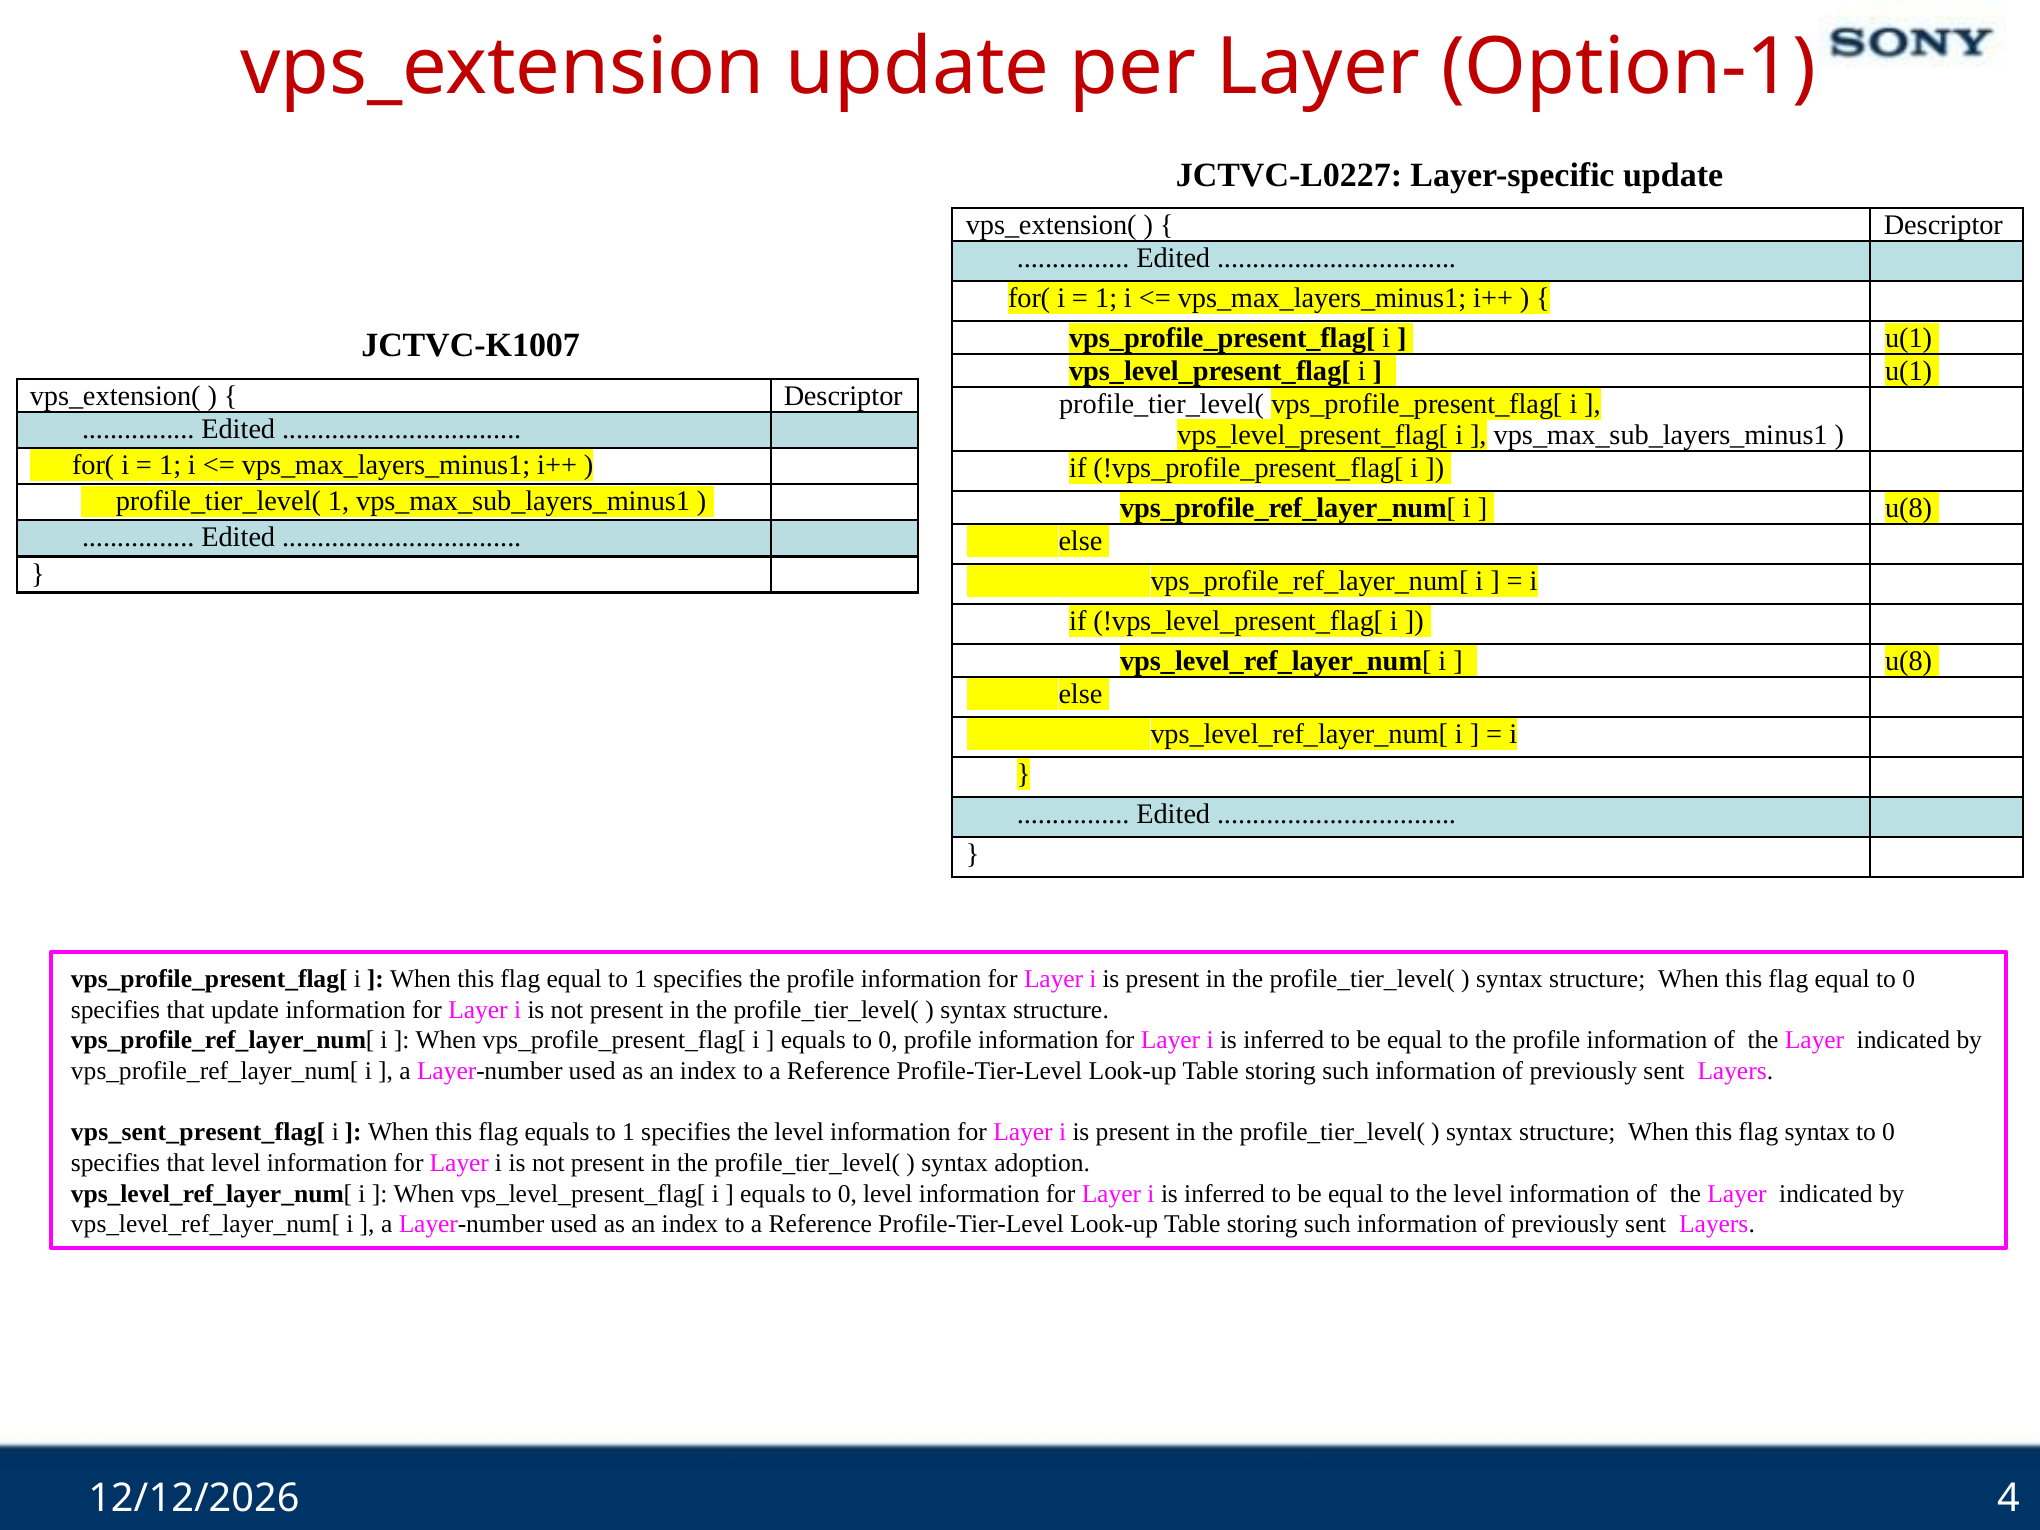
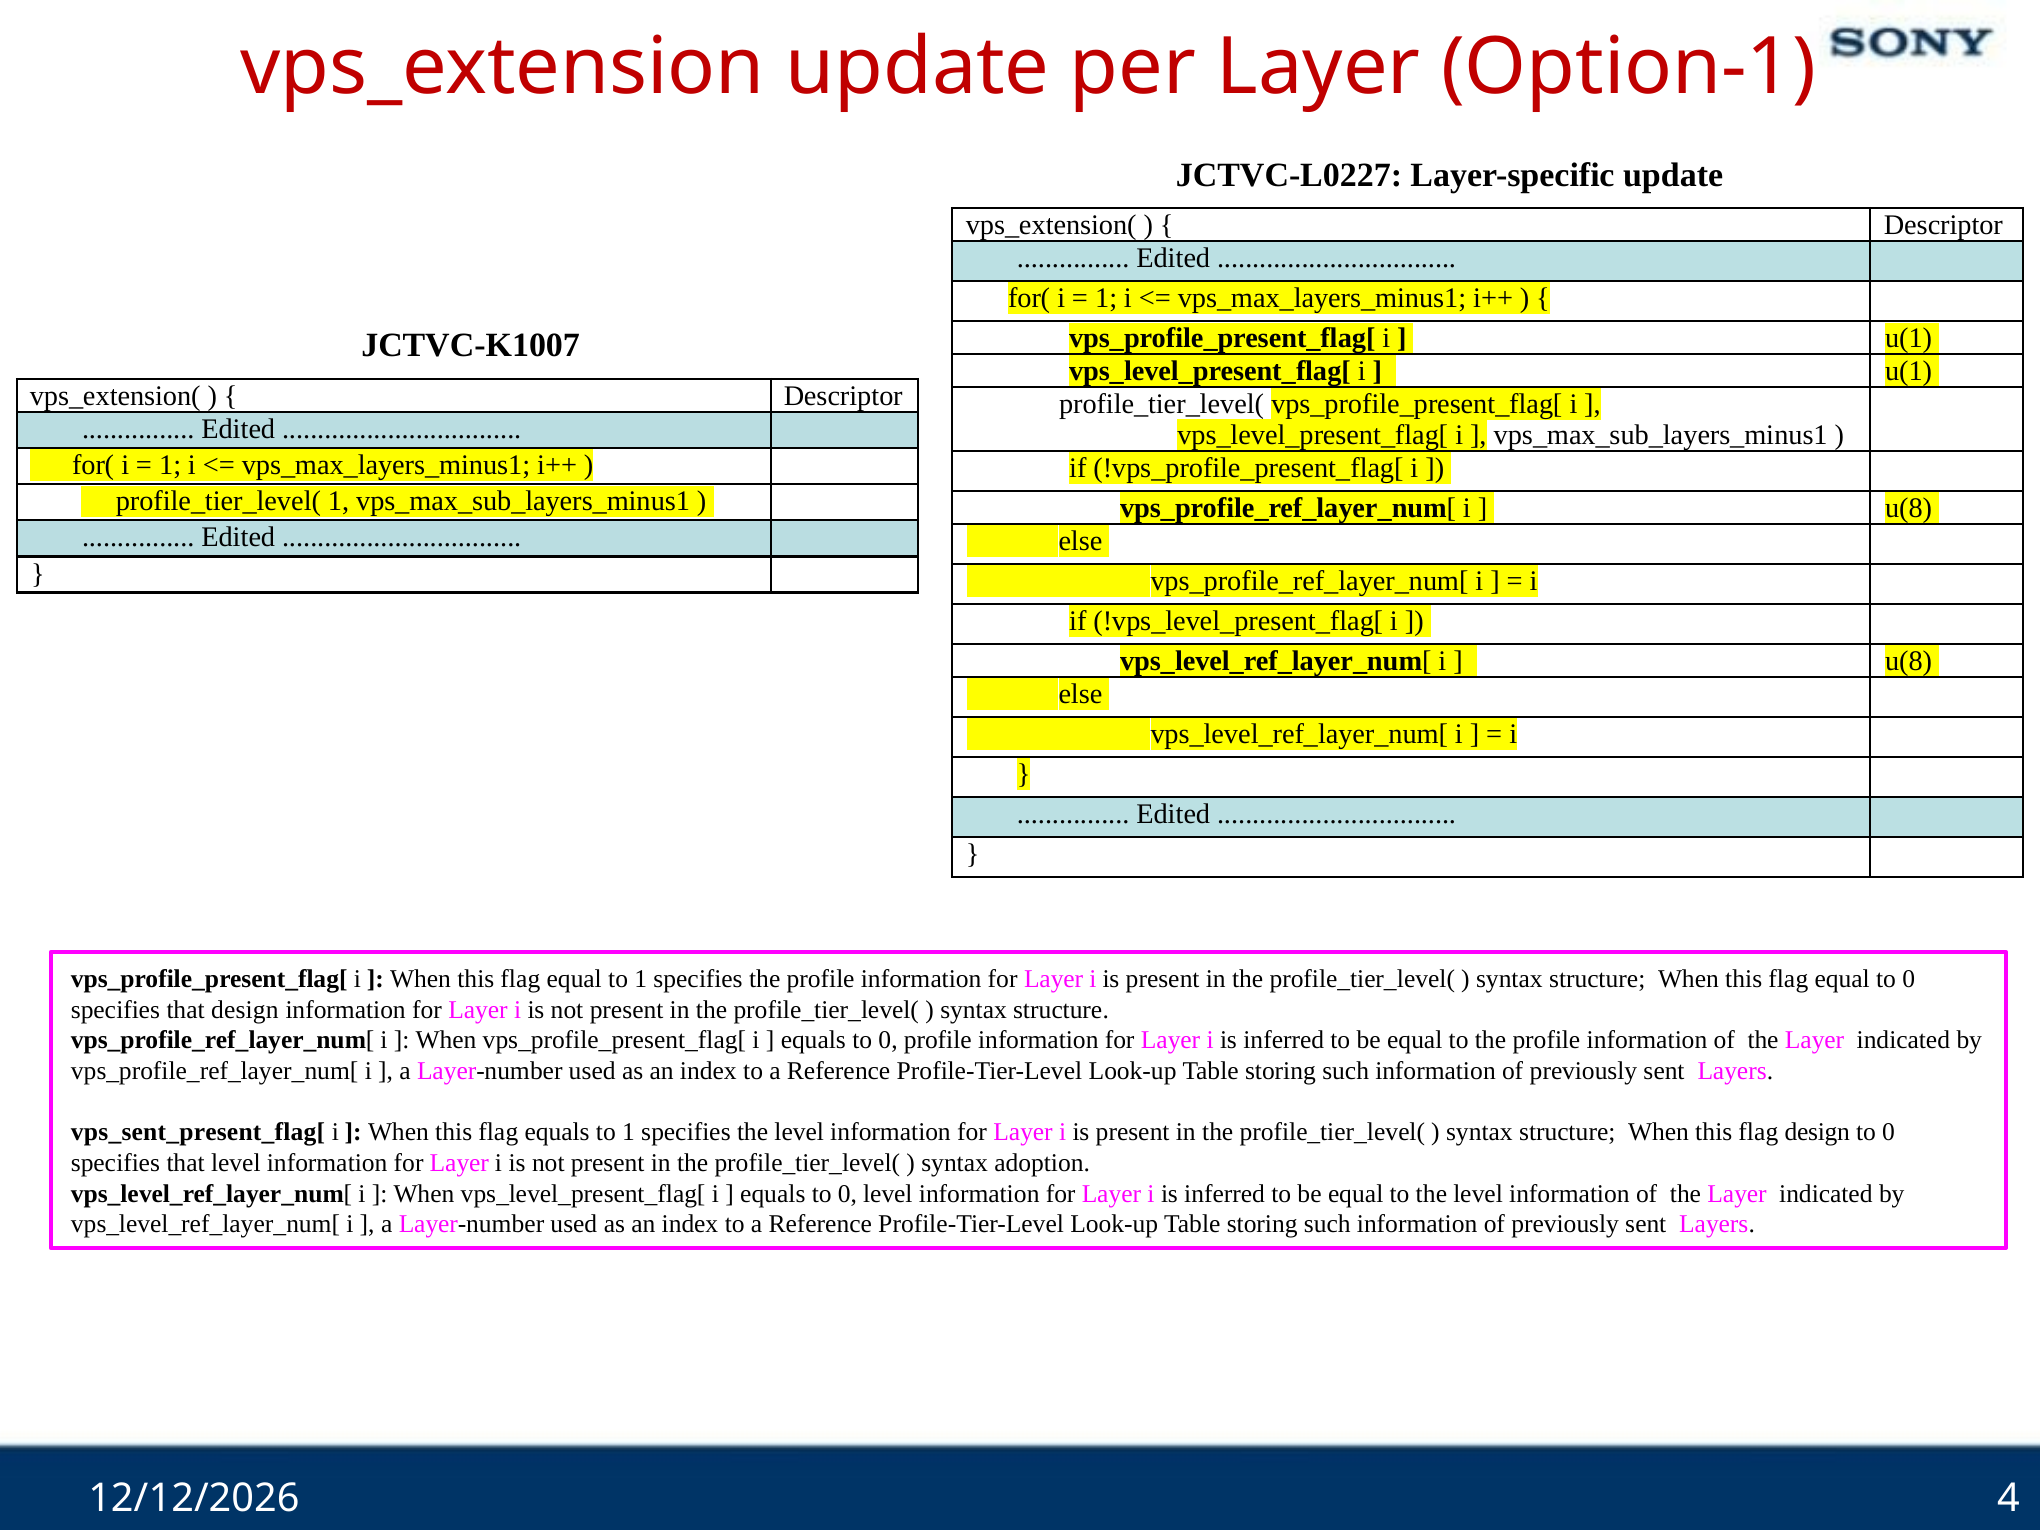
that update: update -> design
flag syntax: syntax -> design
